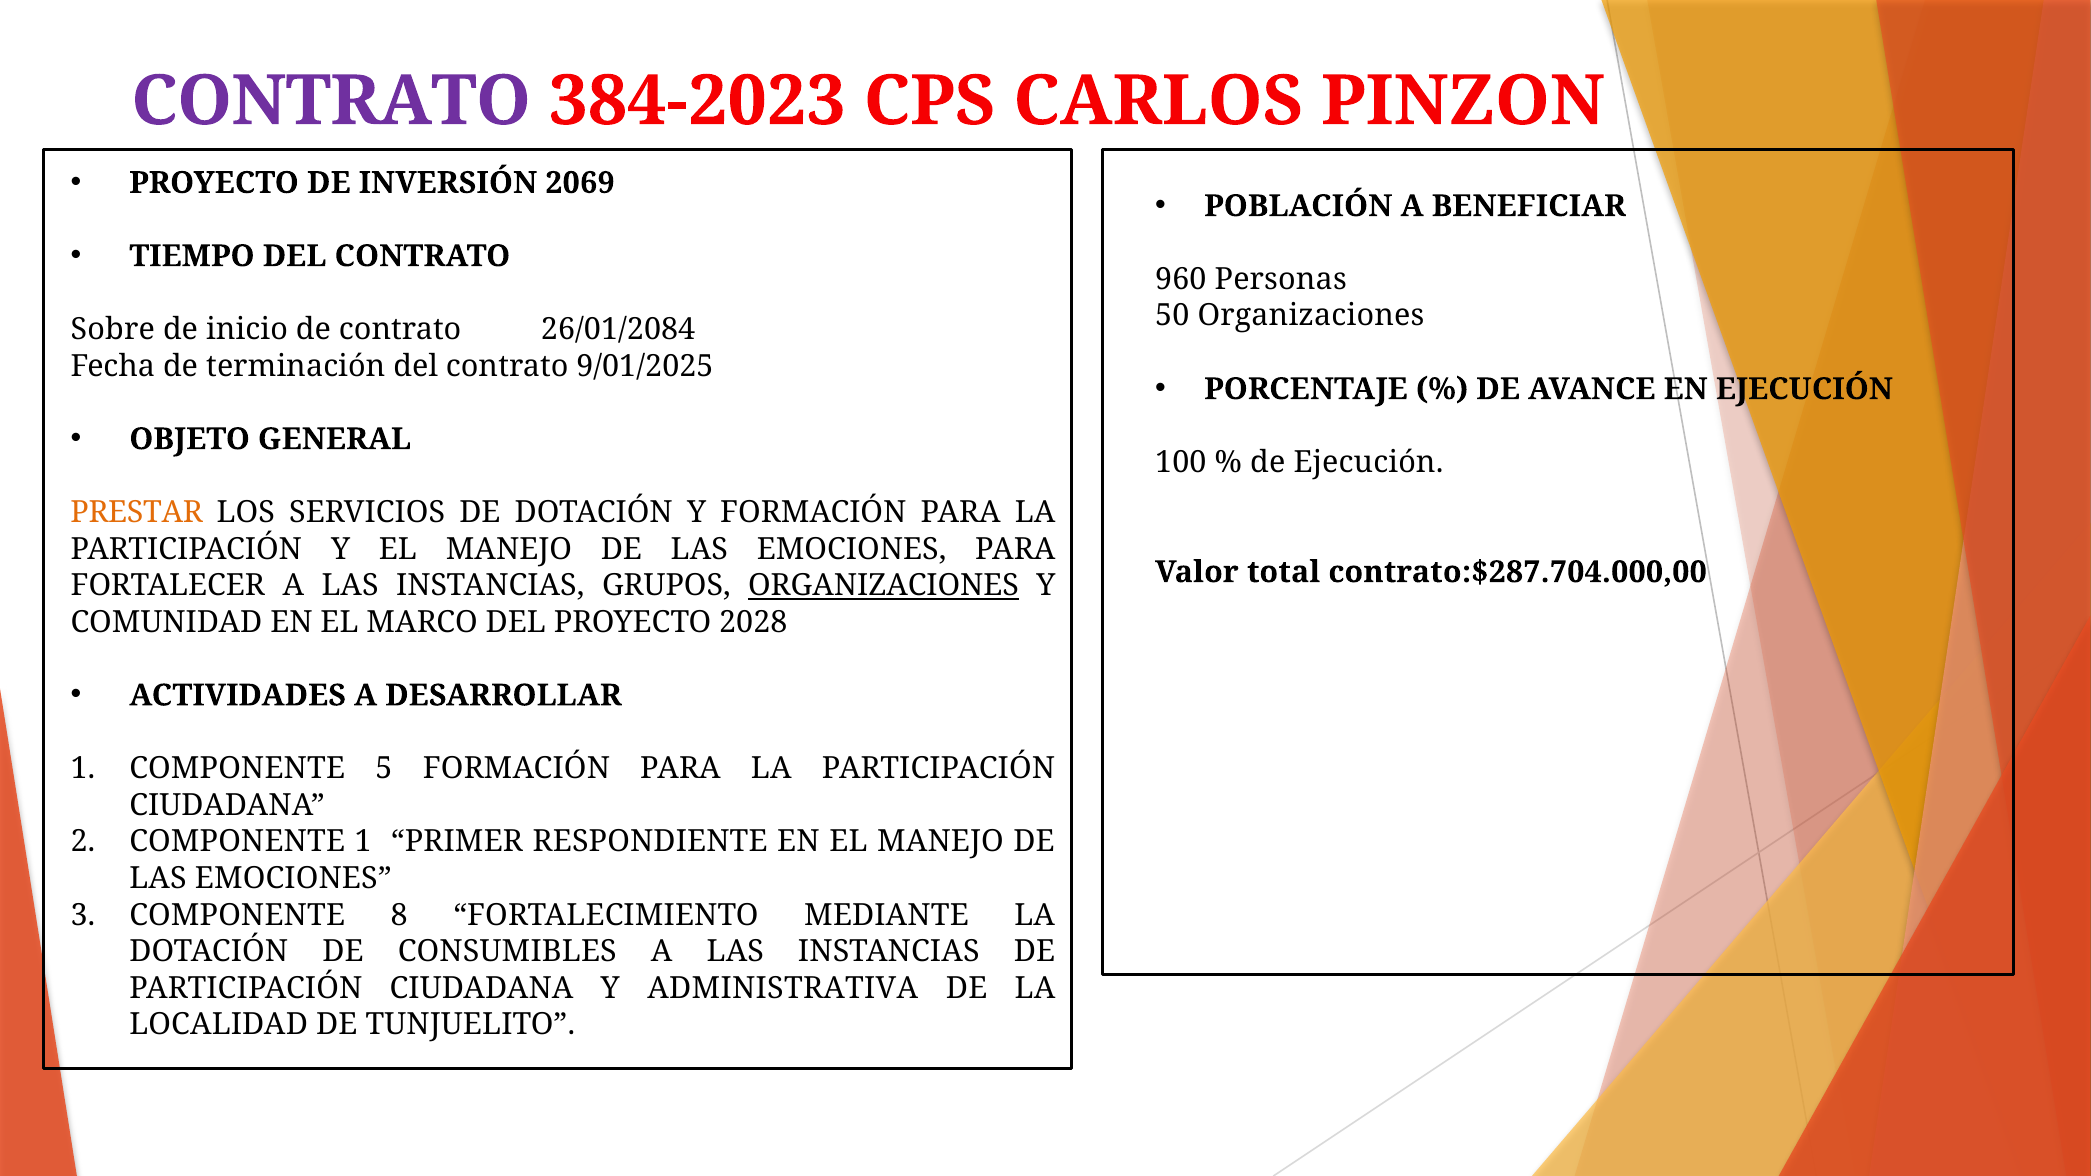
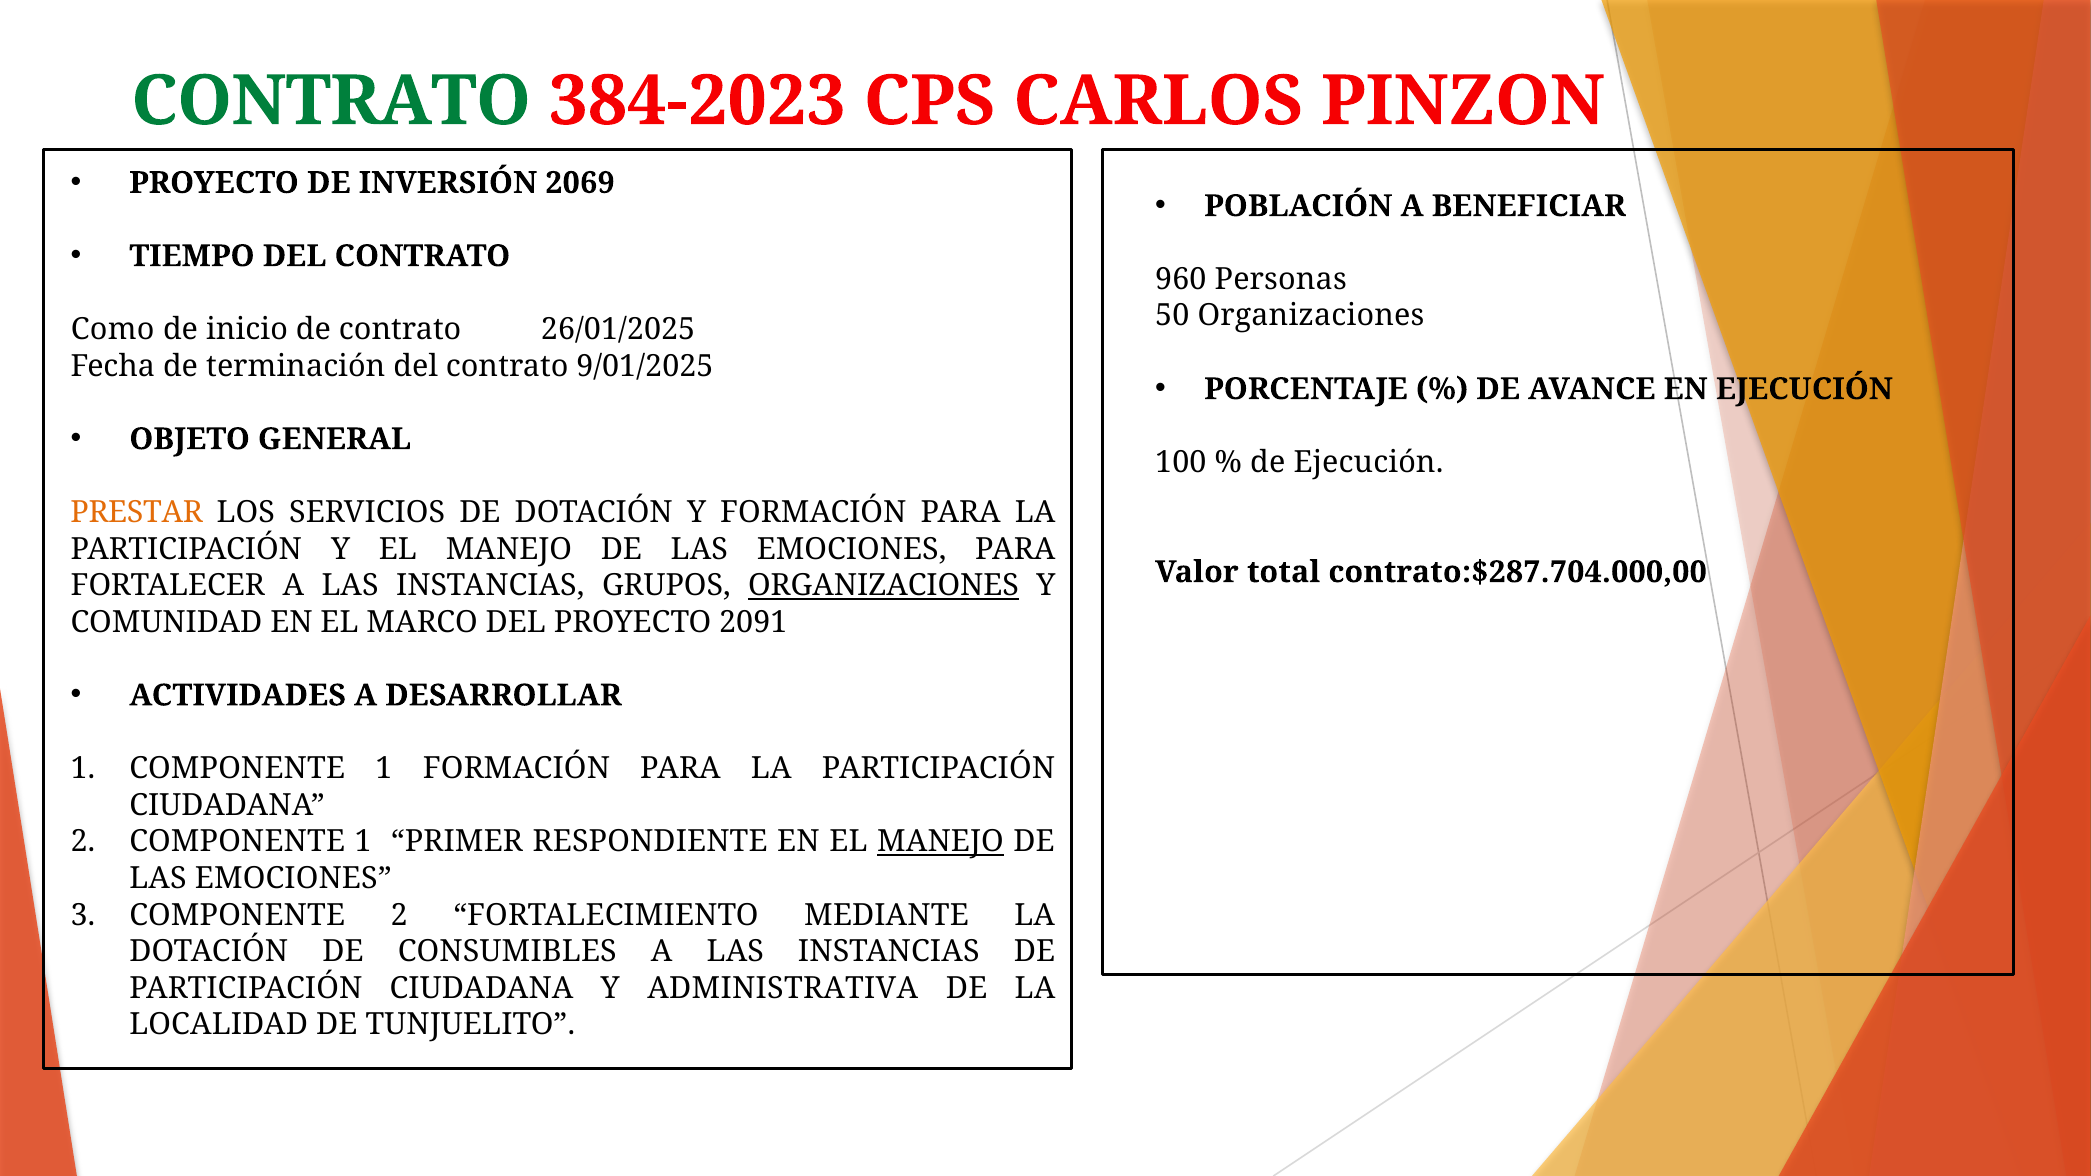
CONTRATO at (331, 101) colour: purple -> green
Sobre: Sobre -> Como
26/01/2084: 26/01/2084 -> 26/01/2025
2028: 2028 -> 2091
1 COMPONENTE 5: 5 -> 1
MANEJO at (940, 842) underline: none -> present
COMPONENTE 8: 8 -> 2
